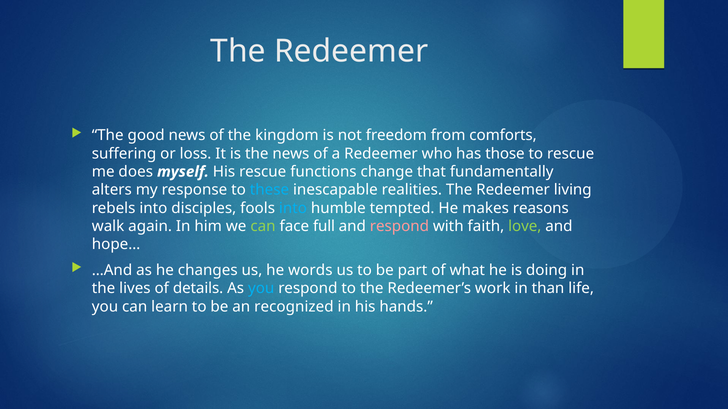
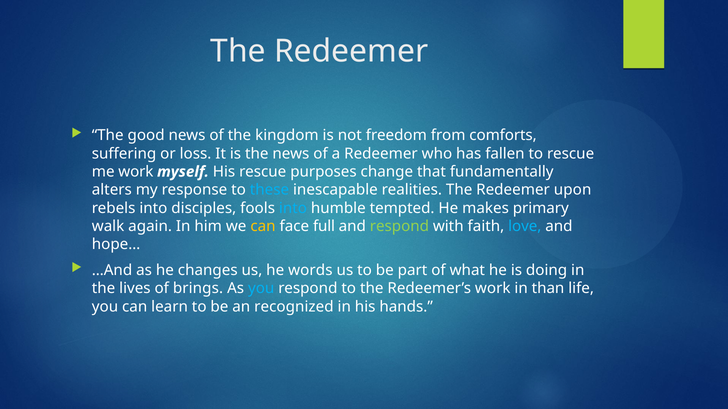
those: those -> fallen
me does: does -> work
functions: functions -> purposes
living: living -> upon
reasons: reasons -> primary
can at (263, 227) colour: light green -> yellow
respond at (399, 227) colour: pink -> light green
love colour: light green -> light blue
details: details -> brings
